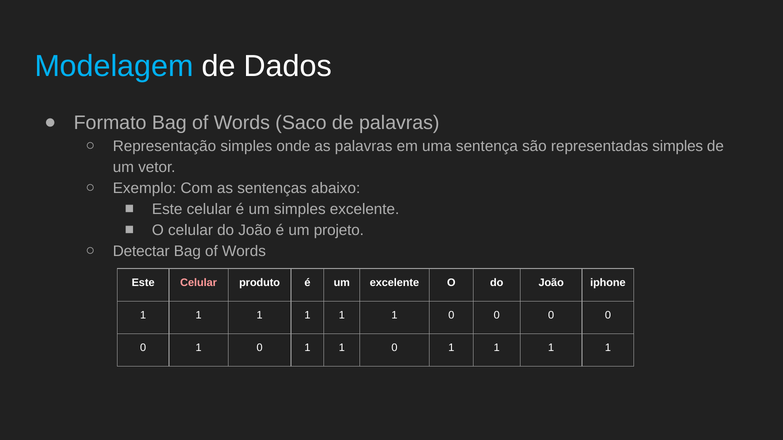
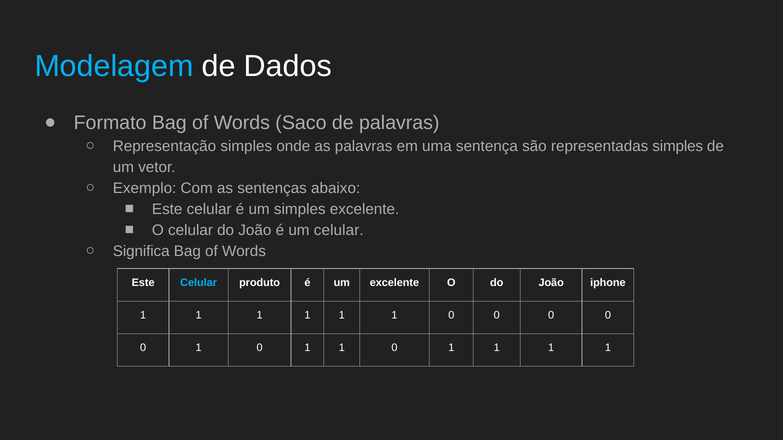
um projeto: projeto -> celular
Detectar: Detectar -> Significa
Celular at (199, 283) colour: pink -> light blue
